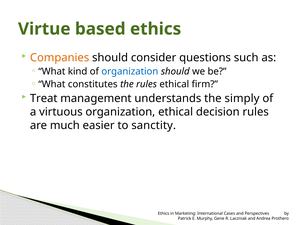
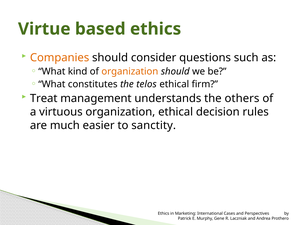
organization at (130, 71) colour: blue -> orange
the rules: rules -> telos
simply: simply -> others
